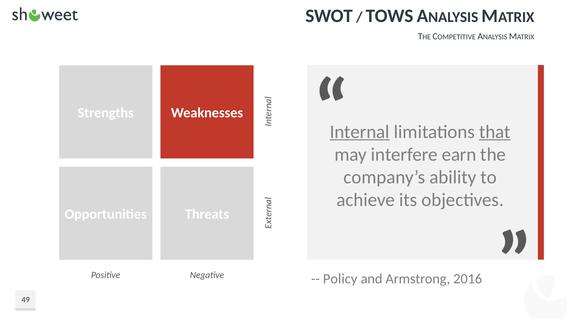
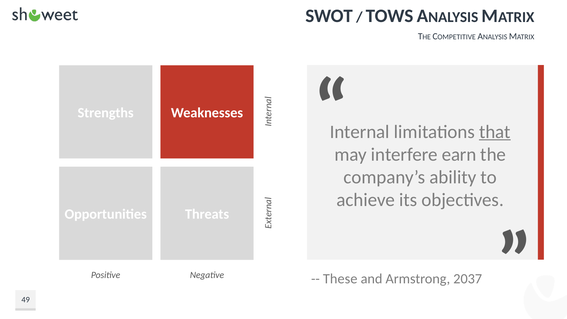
Internal underline: present -> none
Policy: Policy -> These
2016: 2016 -> 2037
